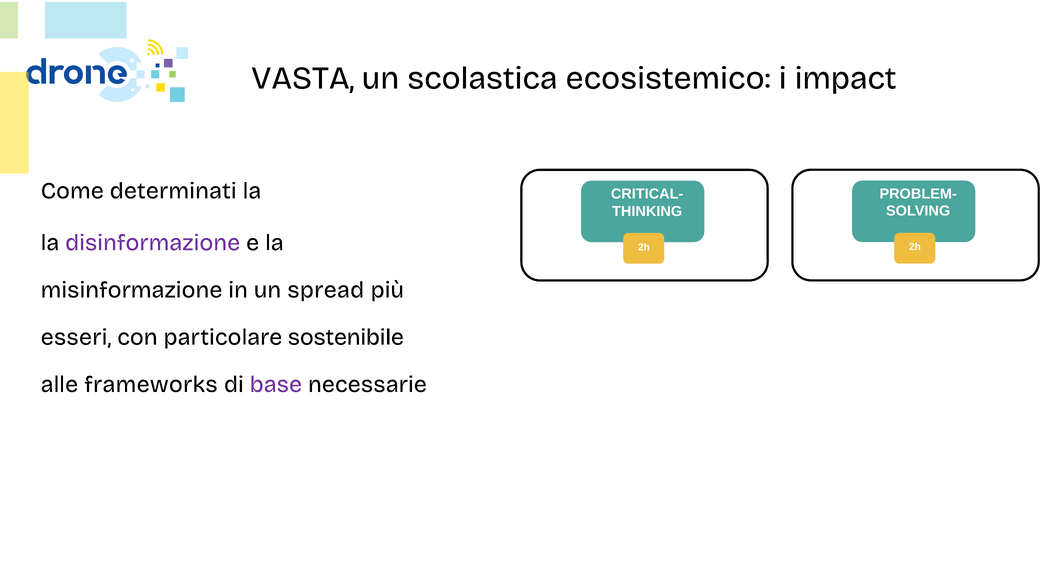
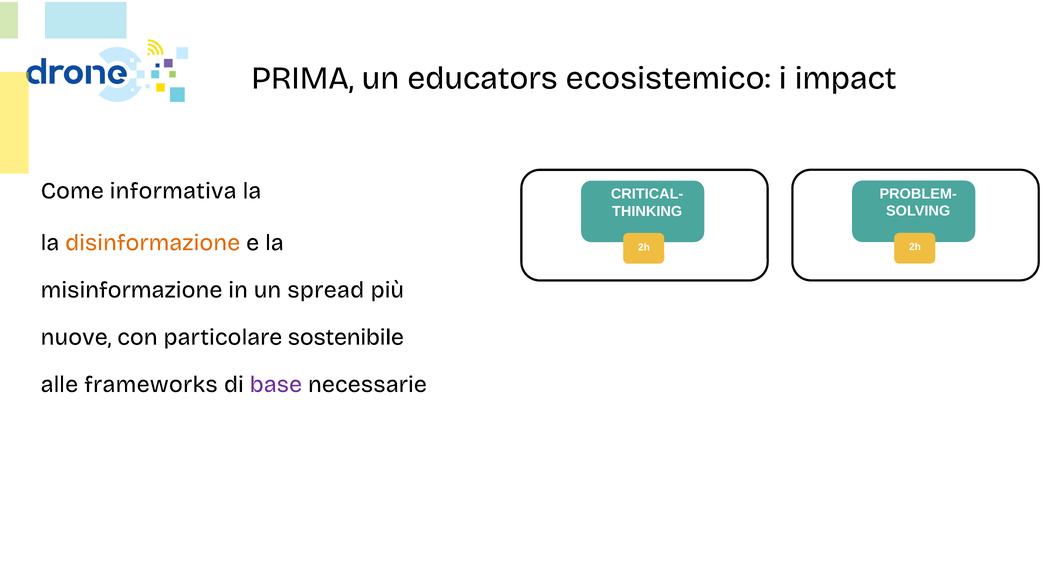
VASTA: VASTA -> PRIMA
scolastica: scolastica -> educators
determinati: determinati -> informativa
disinformazione colour: purple -> orange
esseri: esseri -> nuove
